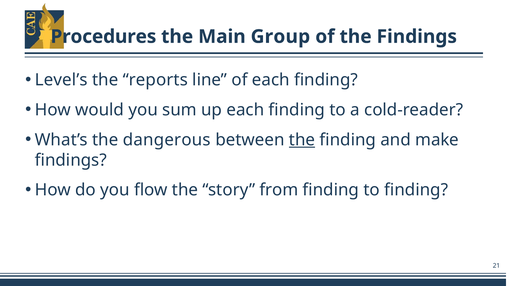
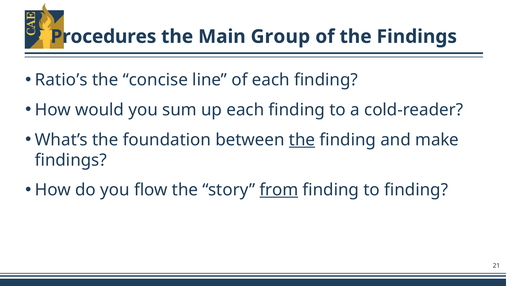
Level’s: Level’s -> Ratio’s
reports: reports -> concise
dangerous: dangerous -> foundation
from underline: none -> present
